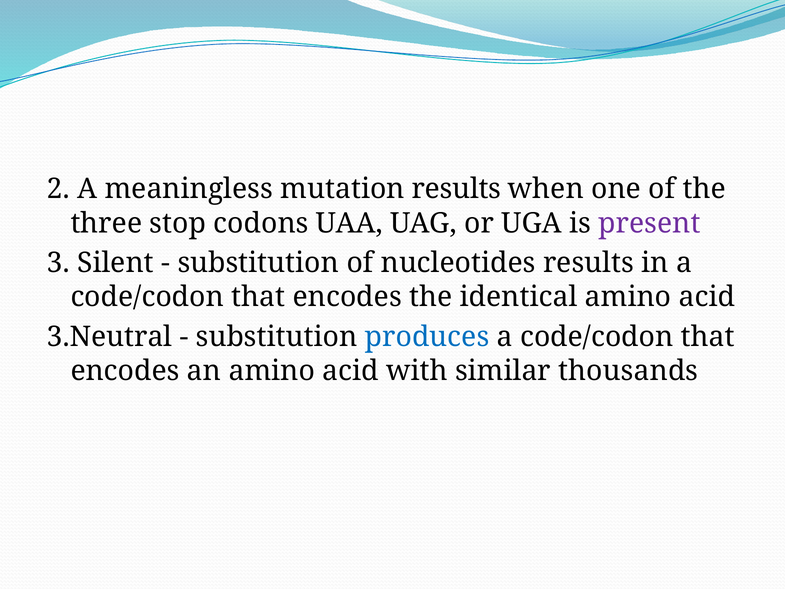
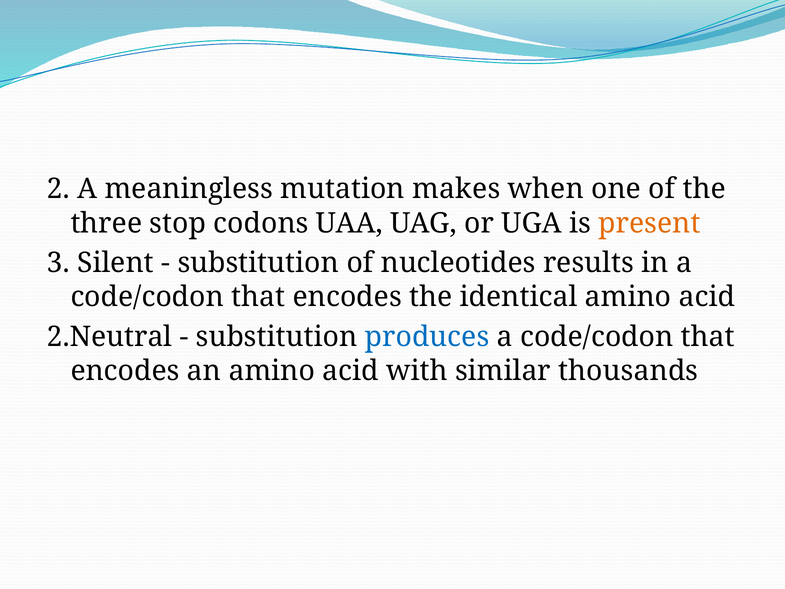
mutation results: results -> makes
present colour: purple -> orange
3.Neutral: 3.Neutral -> 2.Neutral
